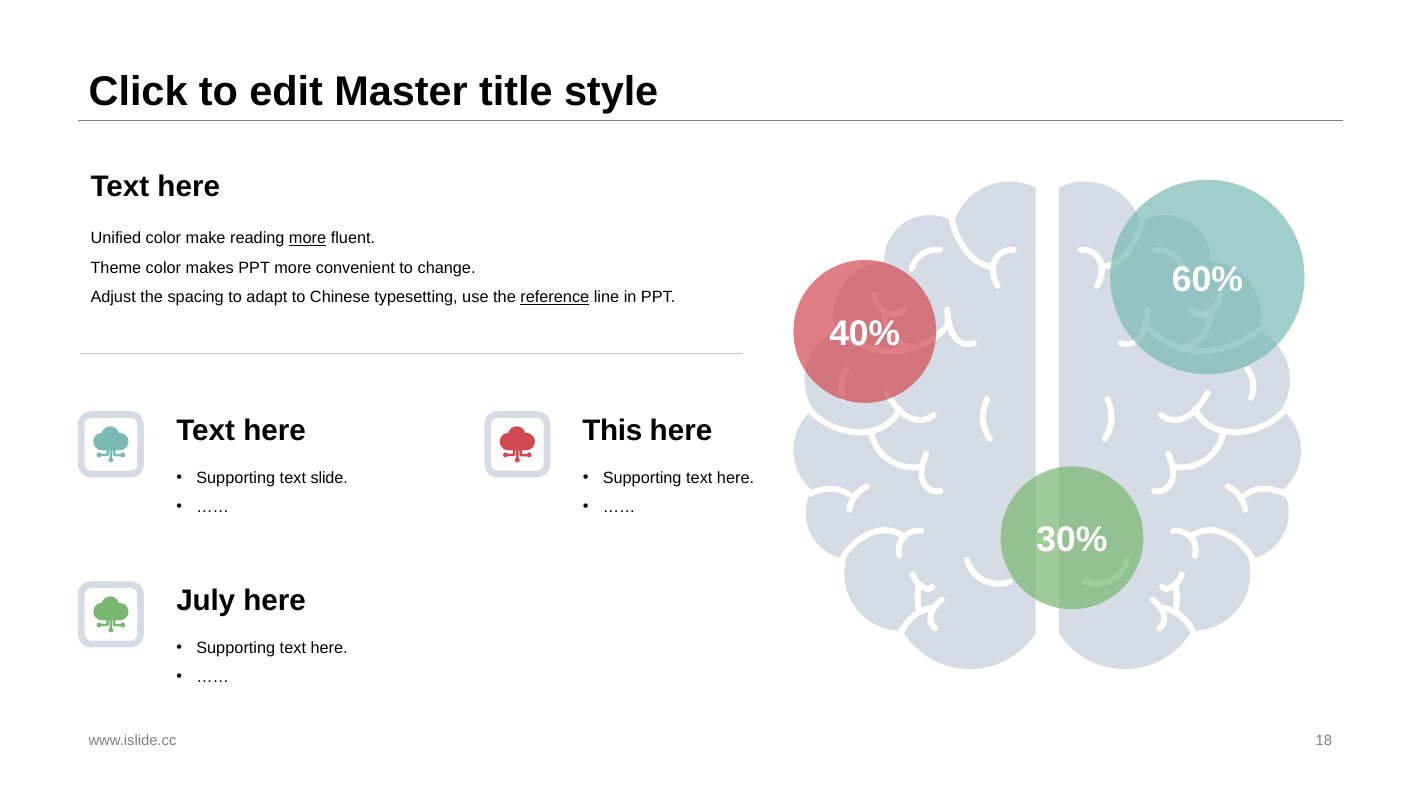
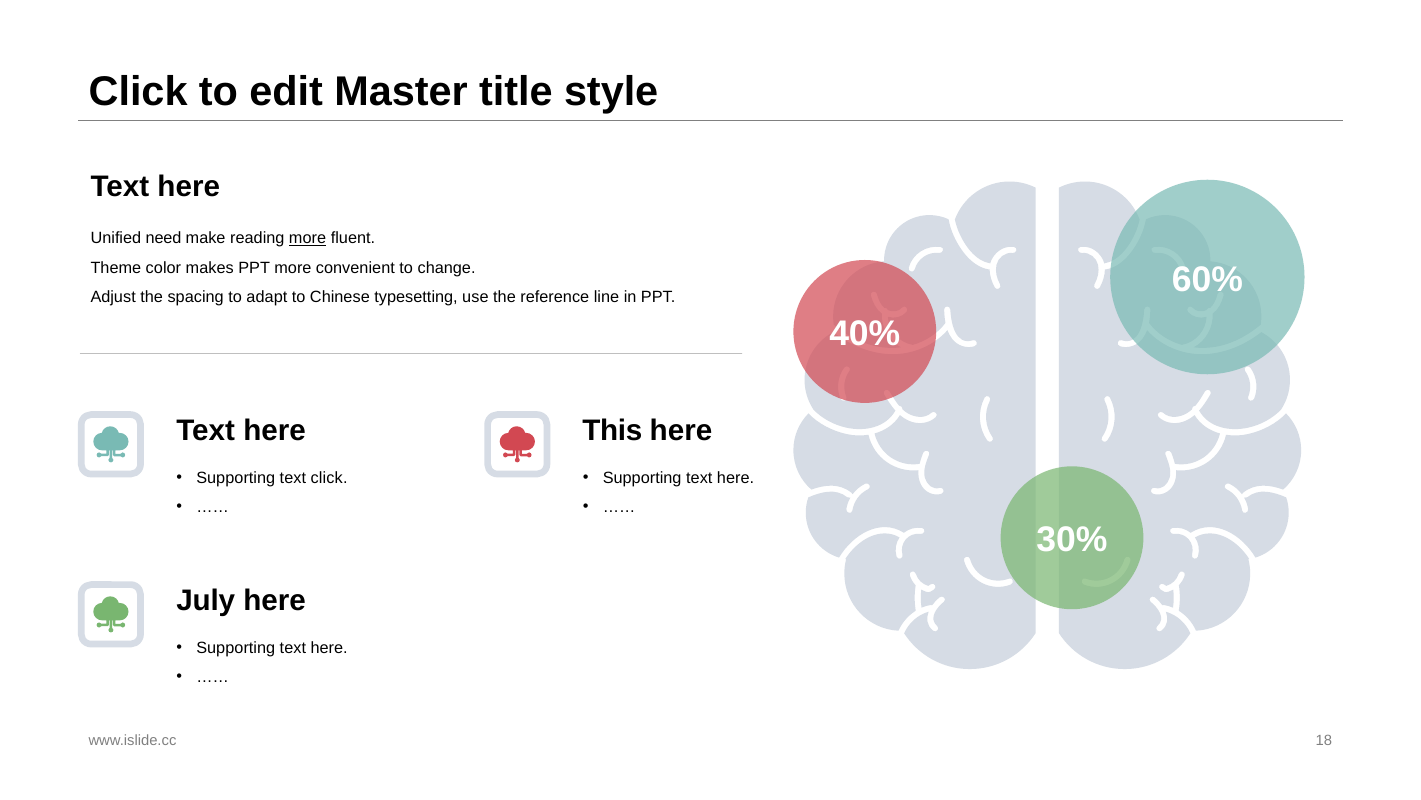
Unified color: color -> need
reference underline: present -> none
text slide: slide -> click
